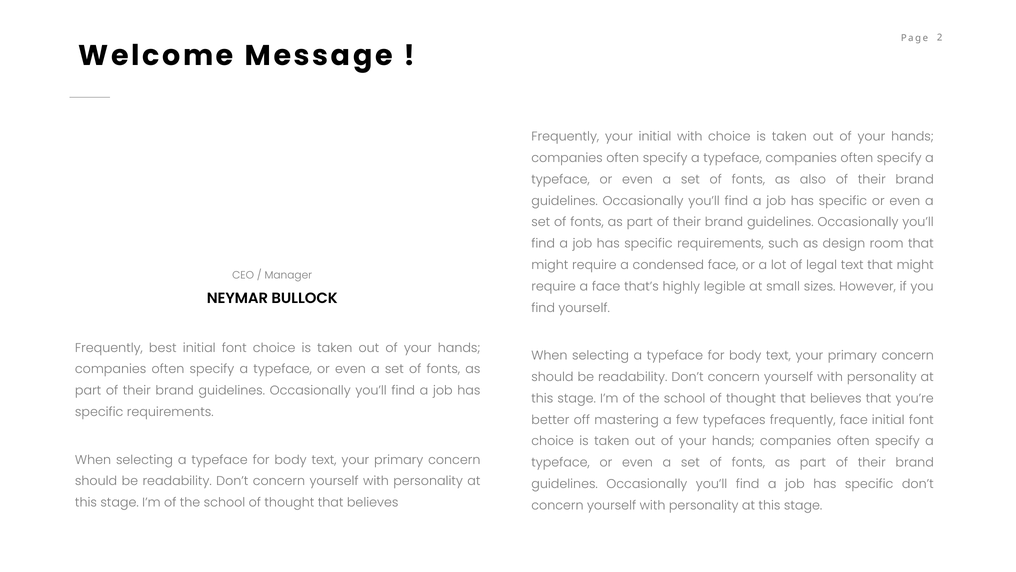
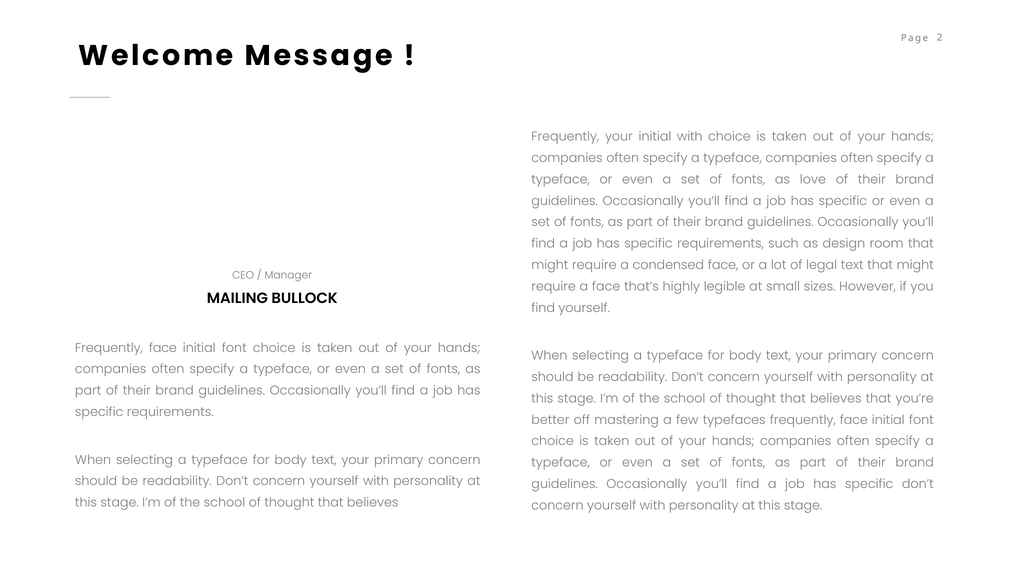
also: also -> love
NEYMAR: NEYMAR -> MAILING
best at (163, 348): best -> face
